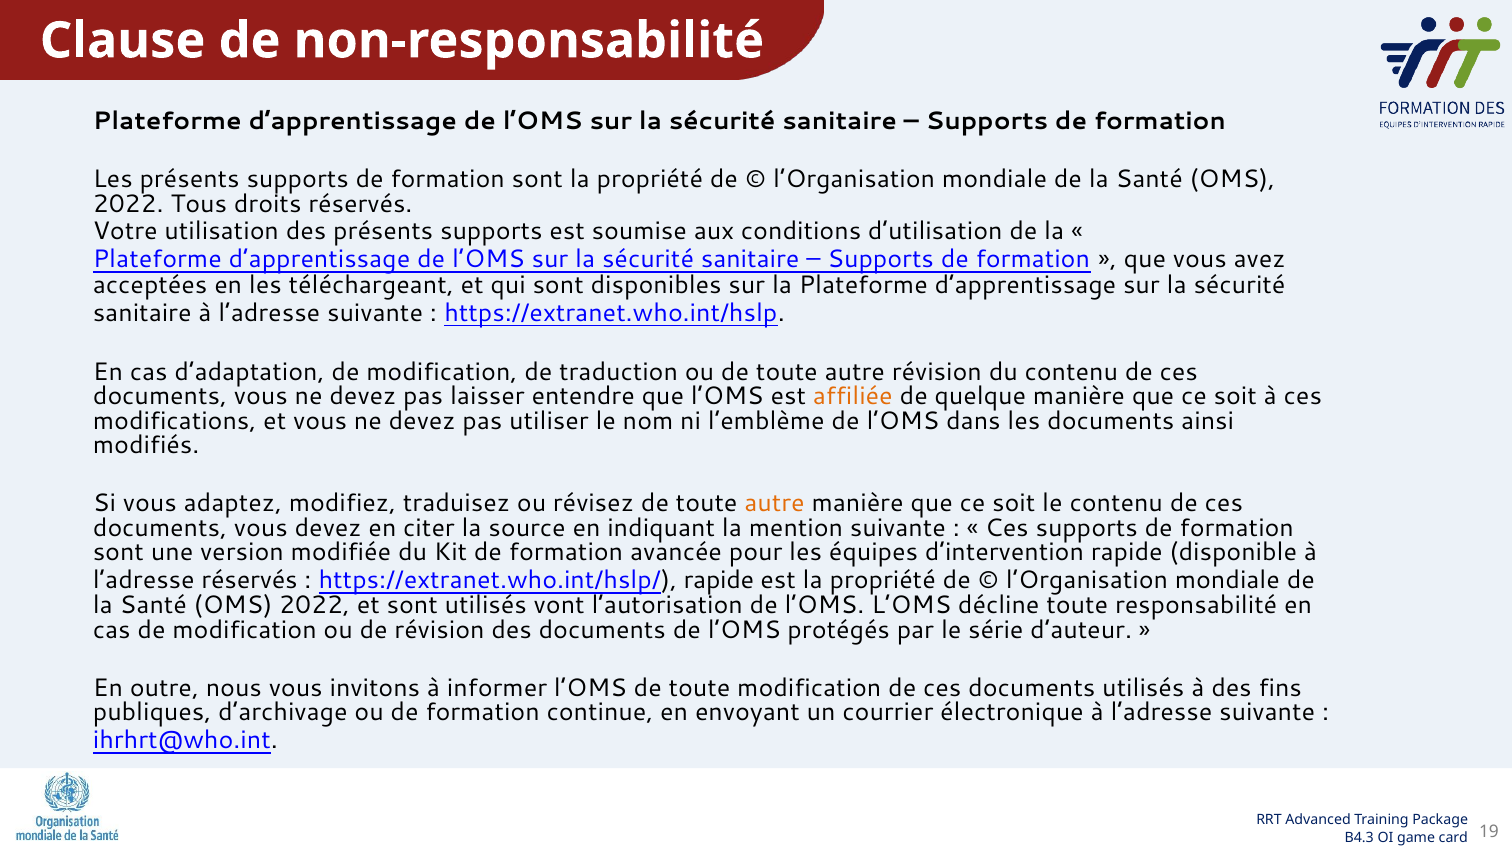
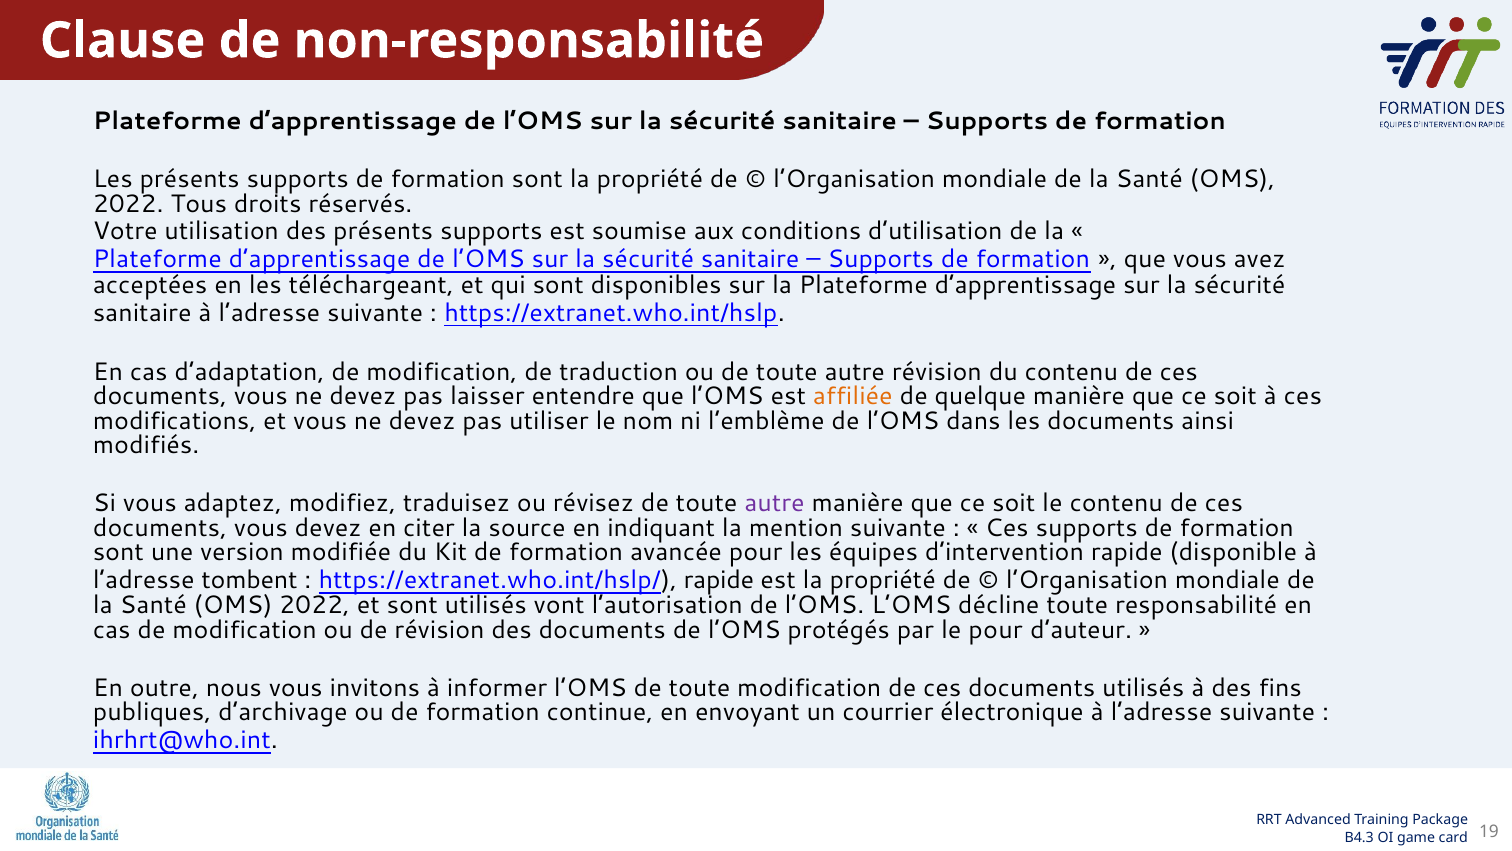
autre at (775, 503) colour: orange -> purple
l’adresse réservés: réservés -> tombent
le série: série -> pour
